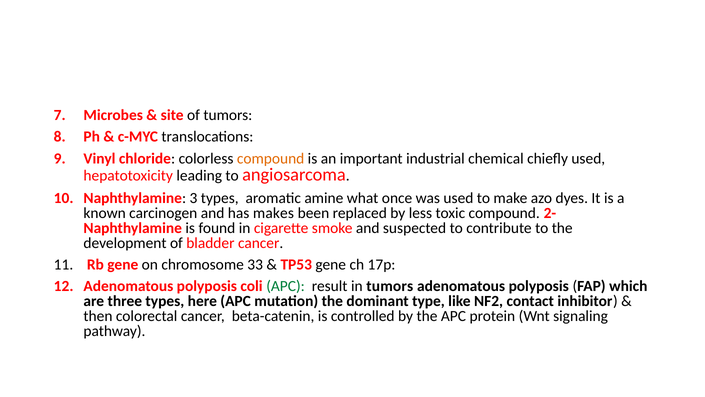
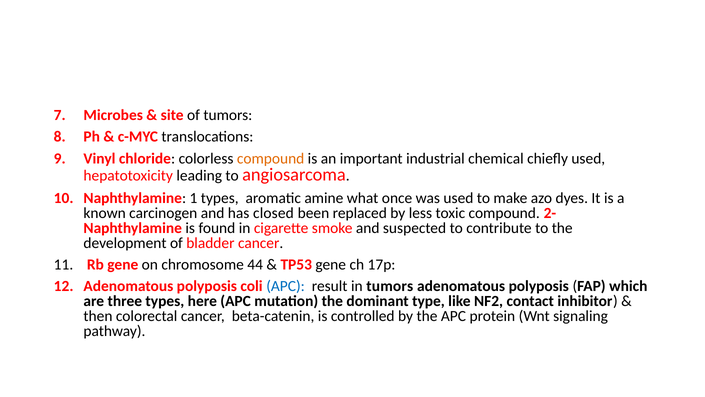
3: 3 -> 1
makes: makes -> closed
33: 33 -> 44
APC at (286, 286) colour: green -> blue
